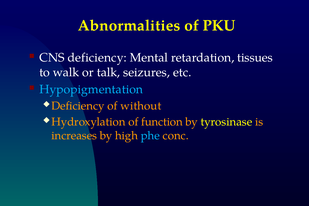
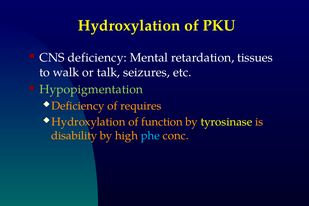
Abnormalities at (129, 26): Abnormalities -> Hydroxylation
Hypopigmentation colour: light blue -> light green
without: without -> requires
increases: increases -> disability
